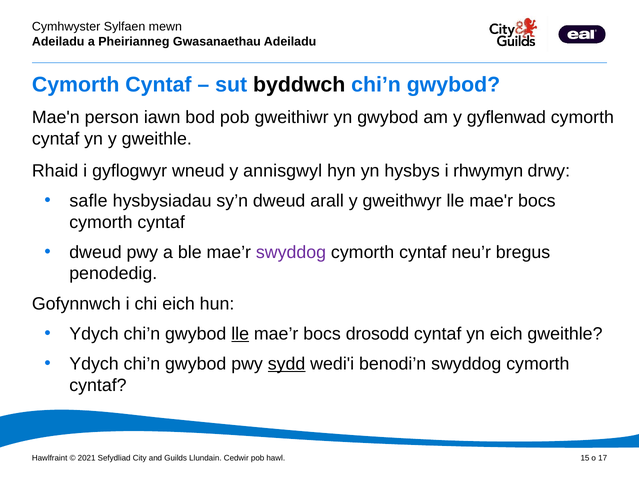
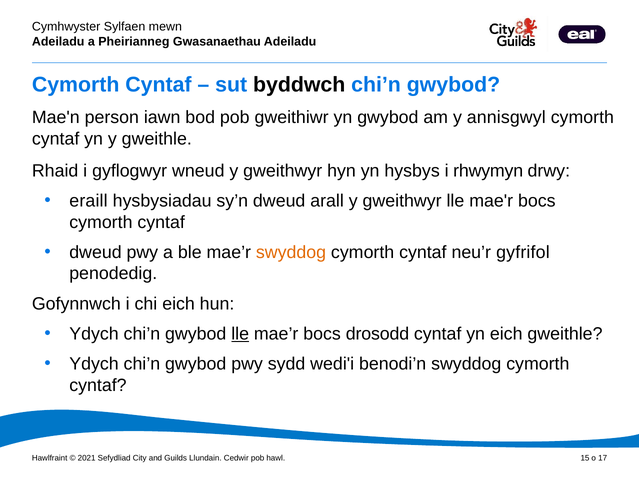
gyflenwad: gyflenwad -> annisgwyl
wneud y annisgwyl: annisgwyl -> gweithwyr
safle: safle -> eraill
swyddog at (291, 252) colour: purple -> orange
bregus: bregus -> gyfrifol
sydd underline: present -> none
